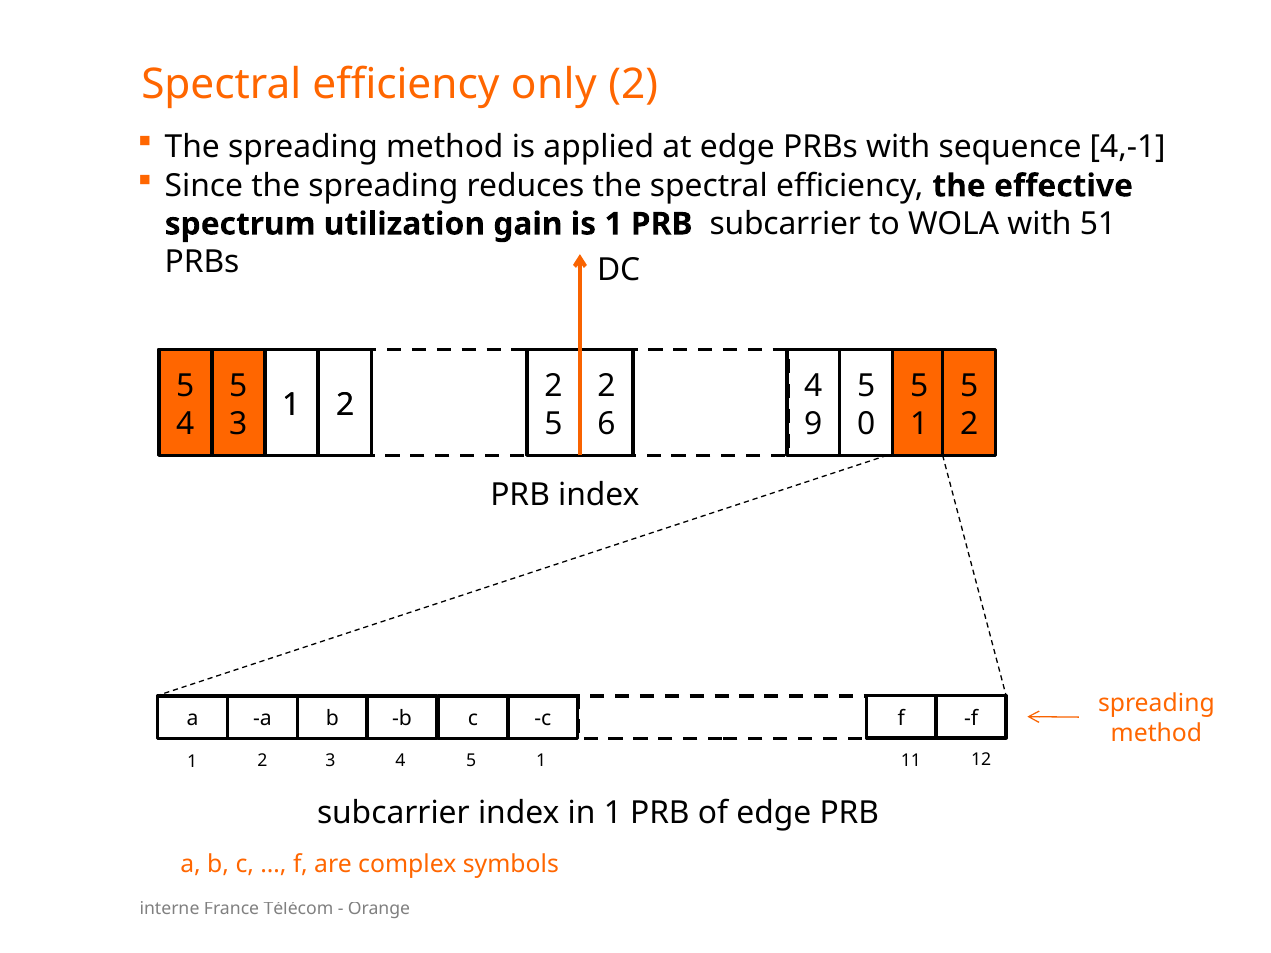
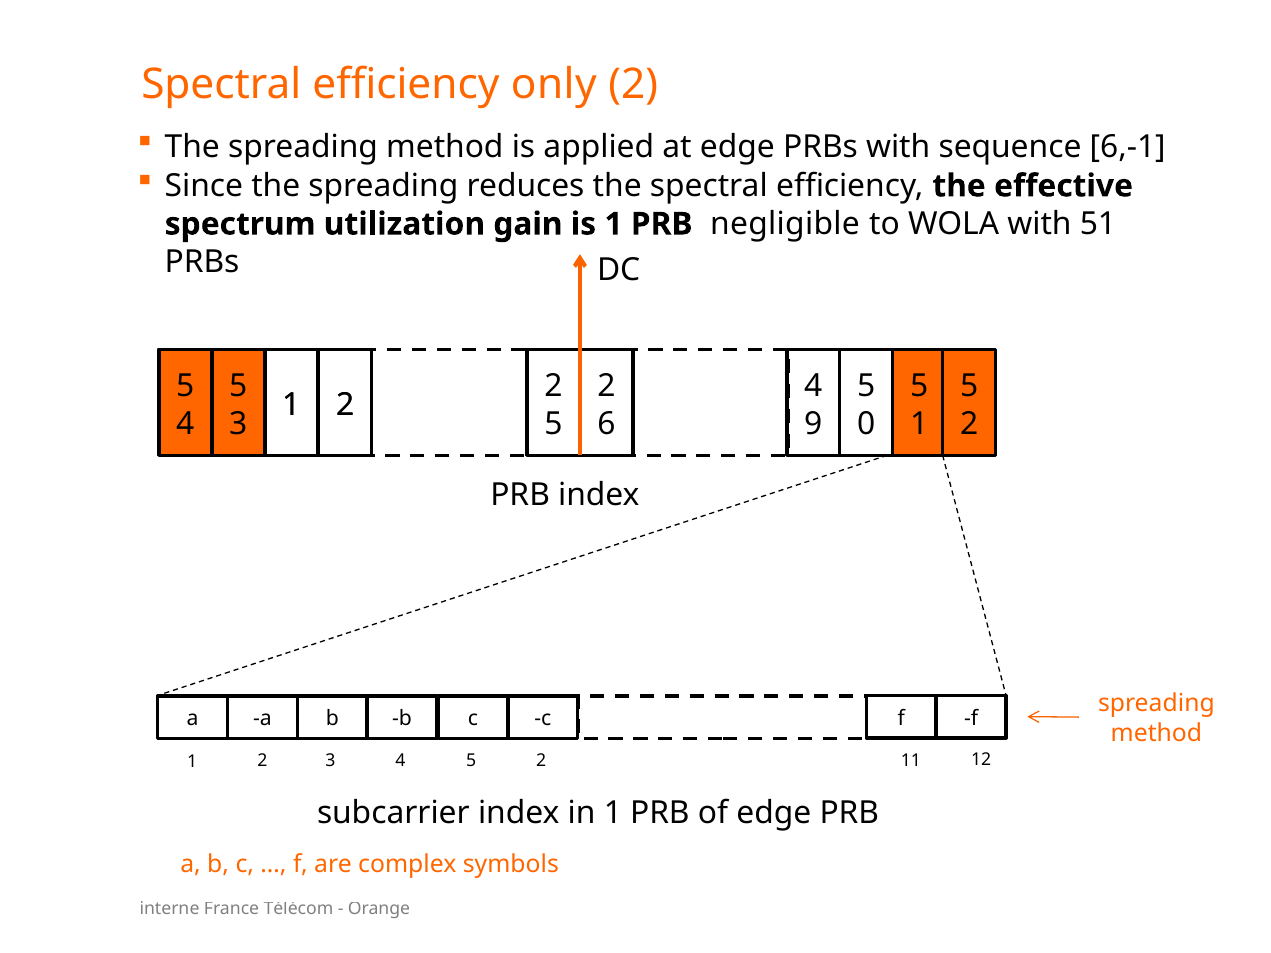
4,-1: 4,-1 -> 6,-1
PRB subcarrier: subcarrier -> negligible
4 5 1: 1 -> 2
